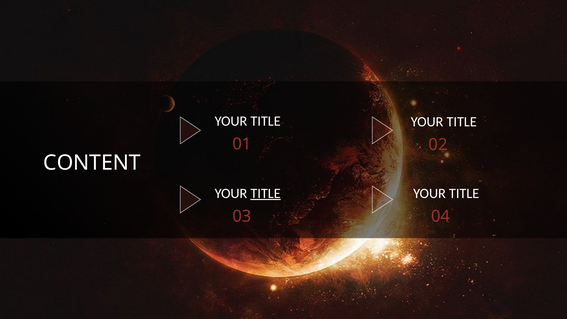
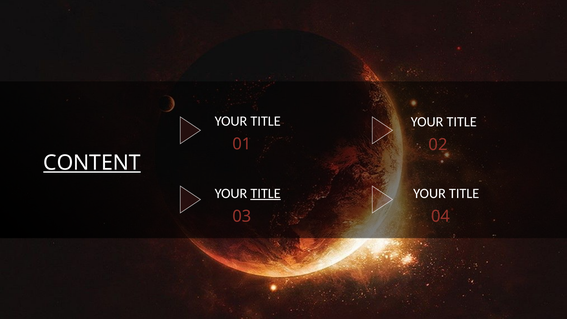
CONTENT underline: none -> present
